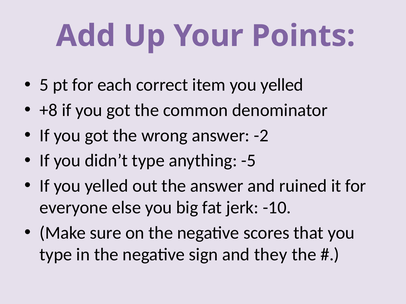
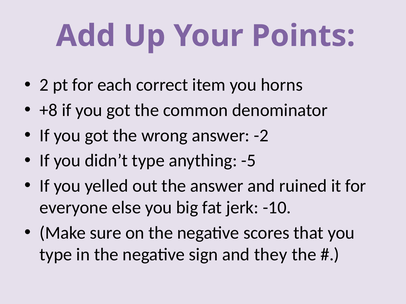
5: 5 -> 2
item you yelled: yelled -> horns
